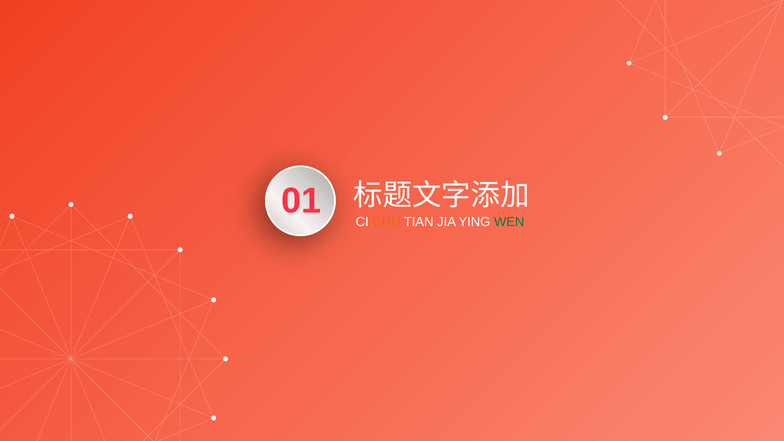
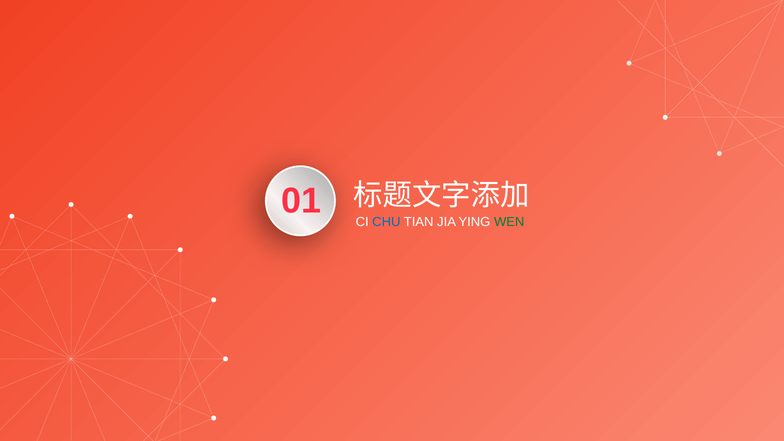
CHU colour: orange -> blue
